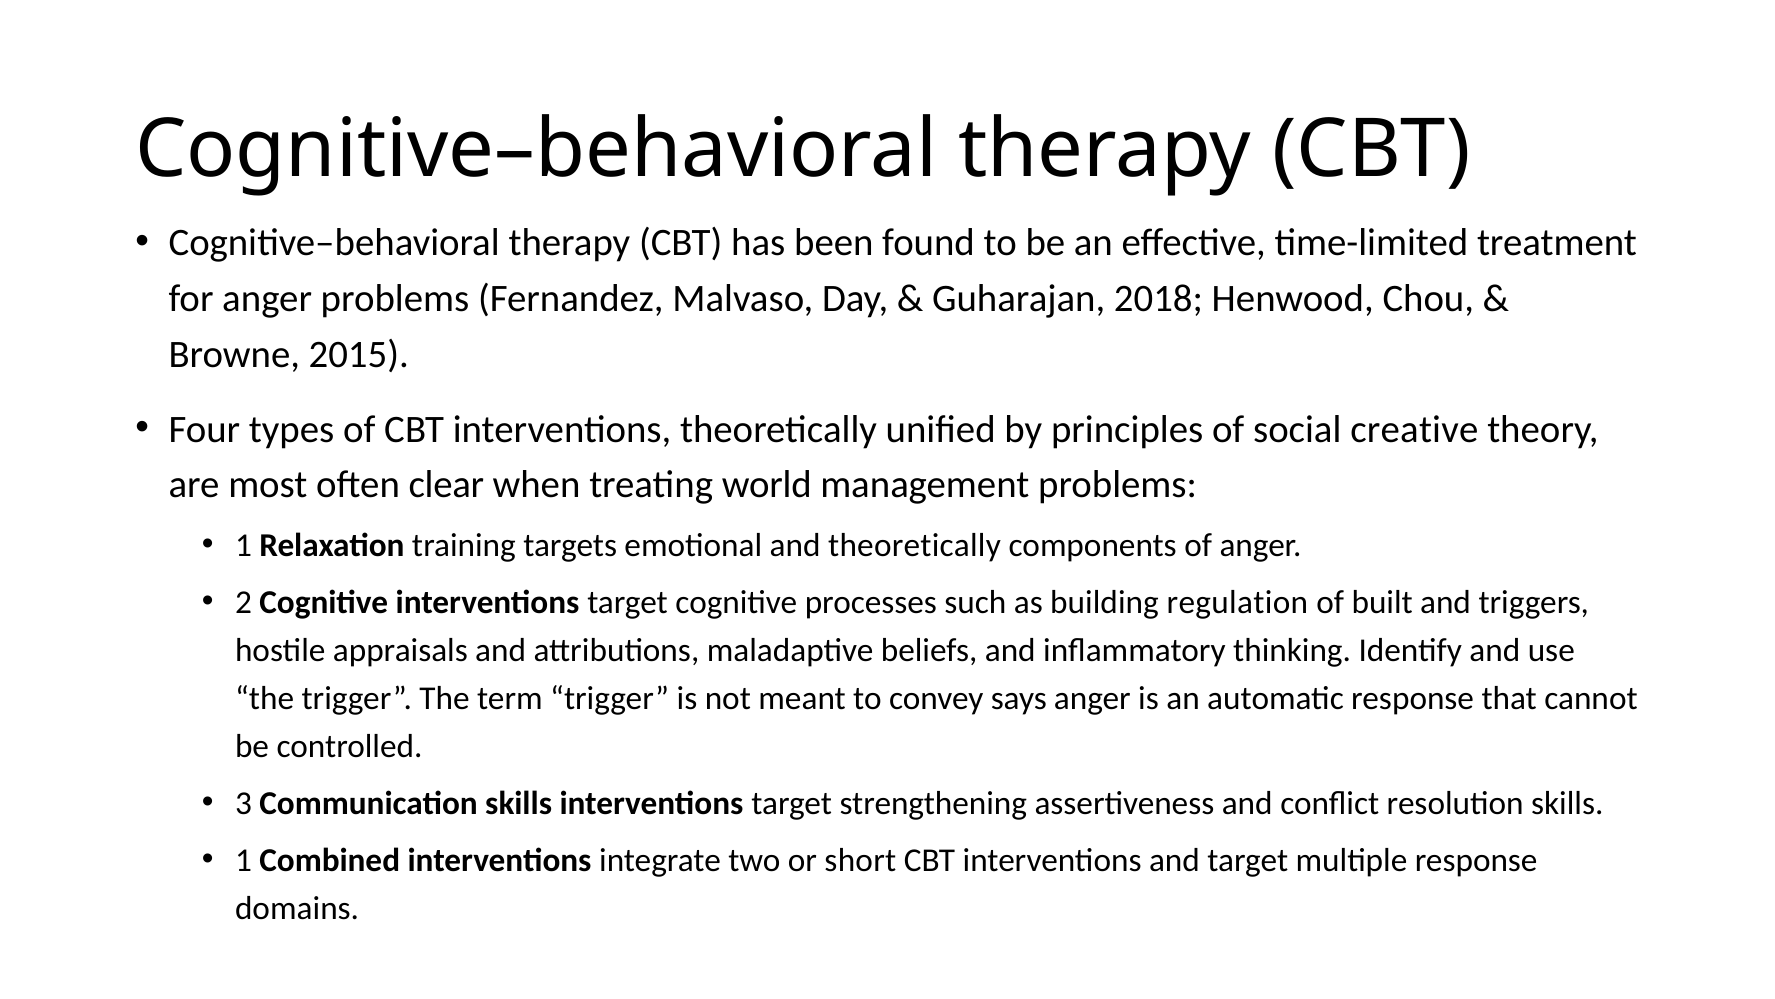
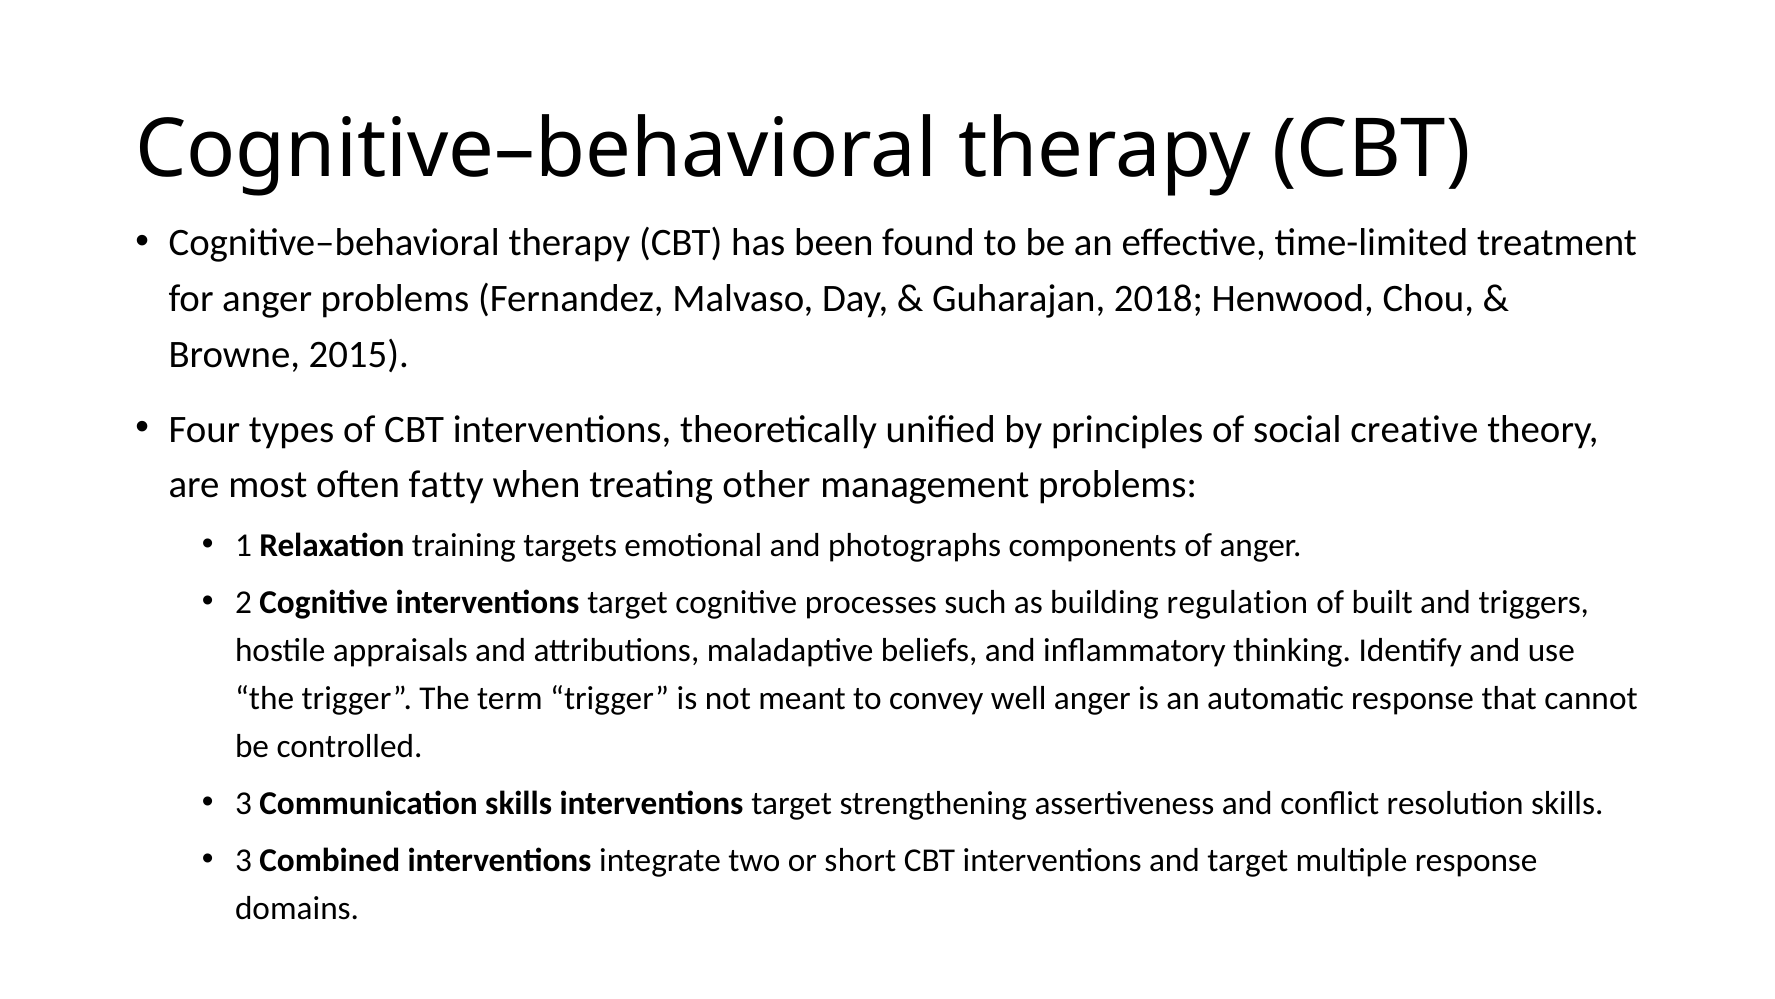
clear: clear -> fatty
world: world -> other
and theoretically: theoretically -> photographs
says: says -> well
1 at (244, 860): 1 -> 3
